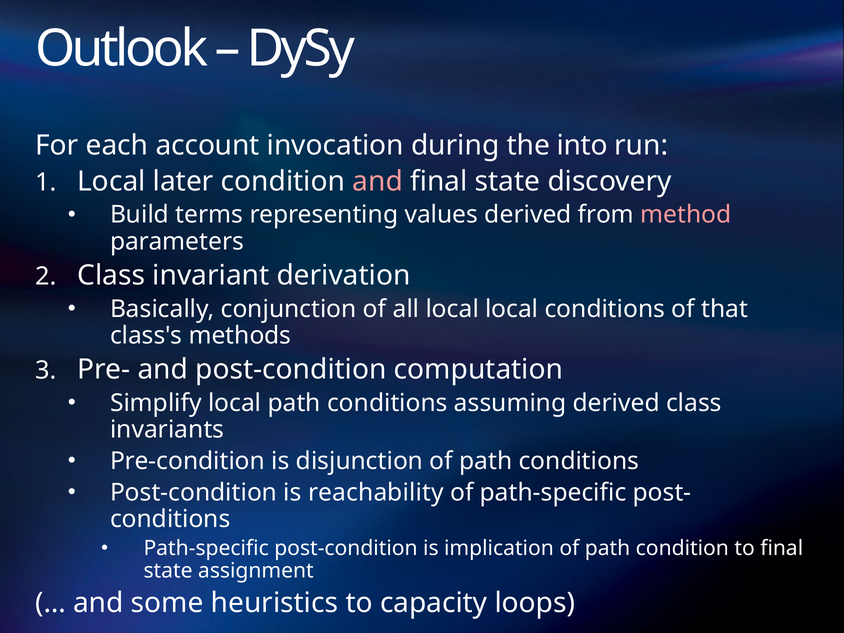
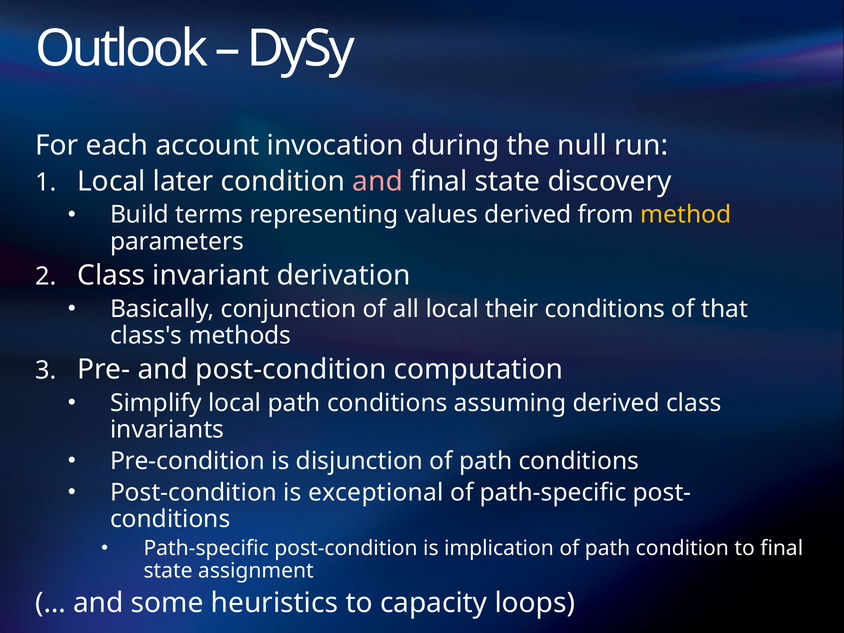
into: into -> null
method colour: pink -> yellow
local local: local -> their
reachability: reachability -> exceptional
